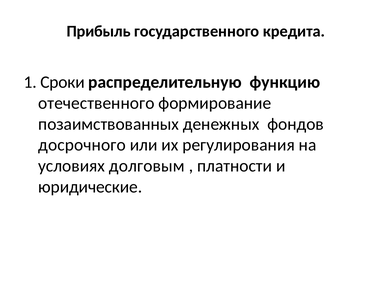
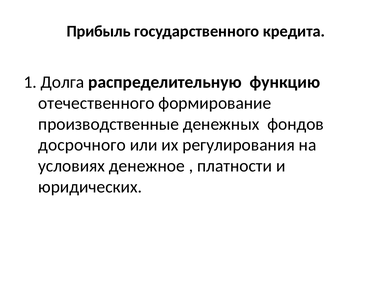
Сроки: Сроки -> Долга
позаимствованных: позаимствованных -> производственные
долговым: долговым -> денежное
юридические: юридические -> юридических
